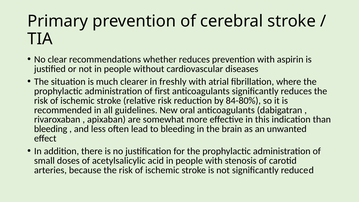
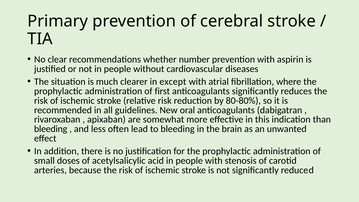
whether reduces: reduces -> number
freshly: freshly -> except
84-80%: 84-80% -> 80-80%
